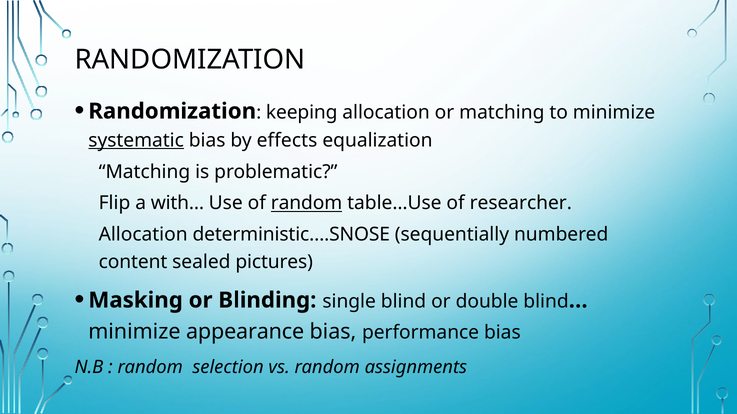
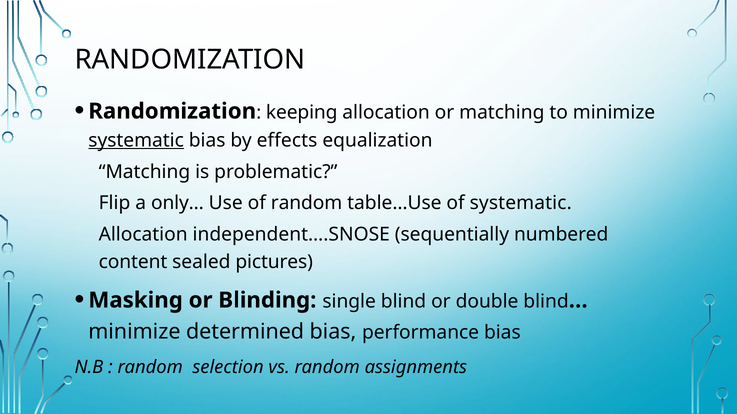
with…: with… -> only…
random at (307, 203) underline: present -> none
of researcher: researcher -> systematic
deterministic….SNOSE: deterministic….SNOSE -> independent….SNOSE
appearance: appearance -> determined
